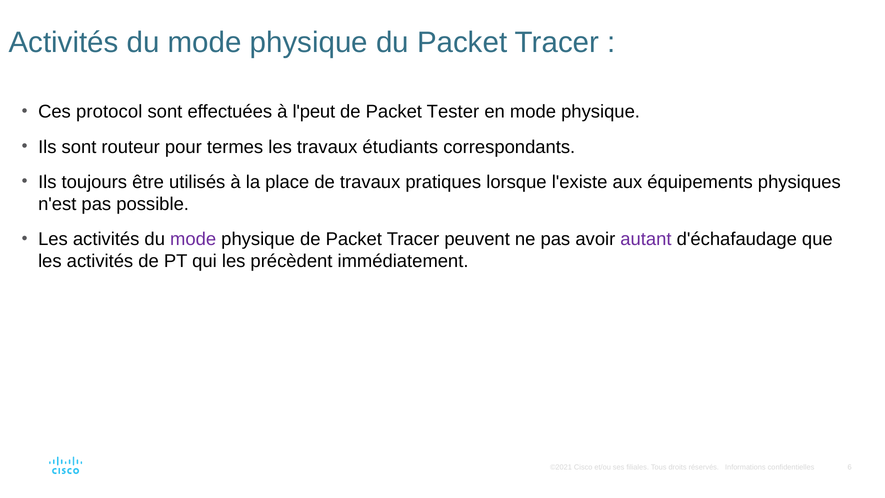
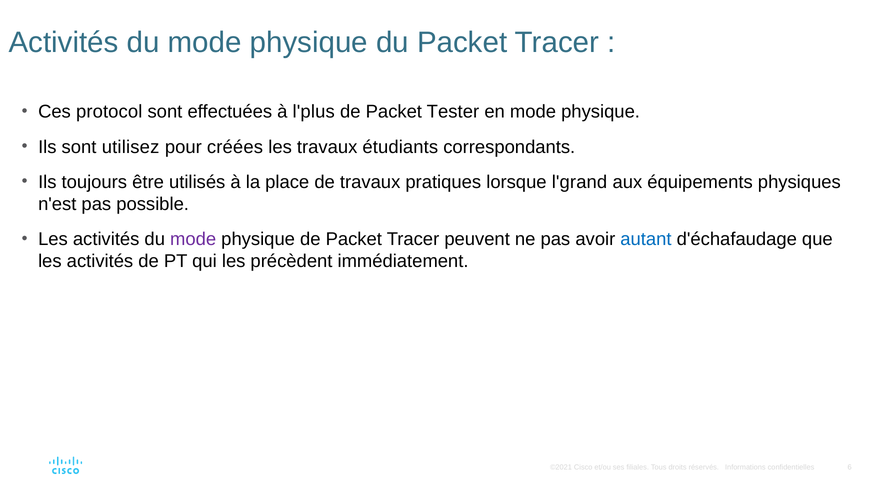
l'peut: l'peut -> l'plus
routeur: routeur -> utilisez
termes: termes -> créées
l'existe: l'existe -> l'grand
autant colour: purple -> blue
